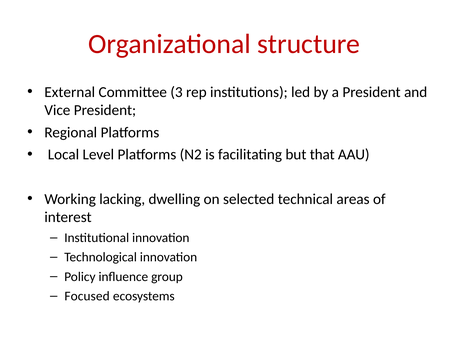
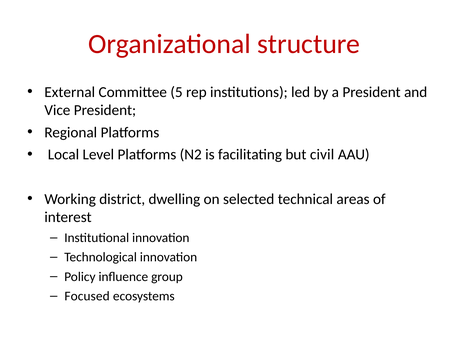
3: 3 -> 5
that: that -> civil
lacking: lacking -> district
